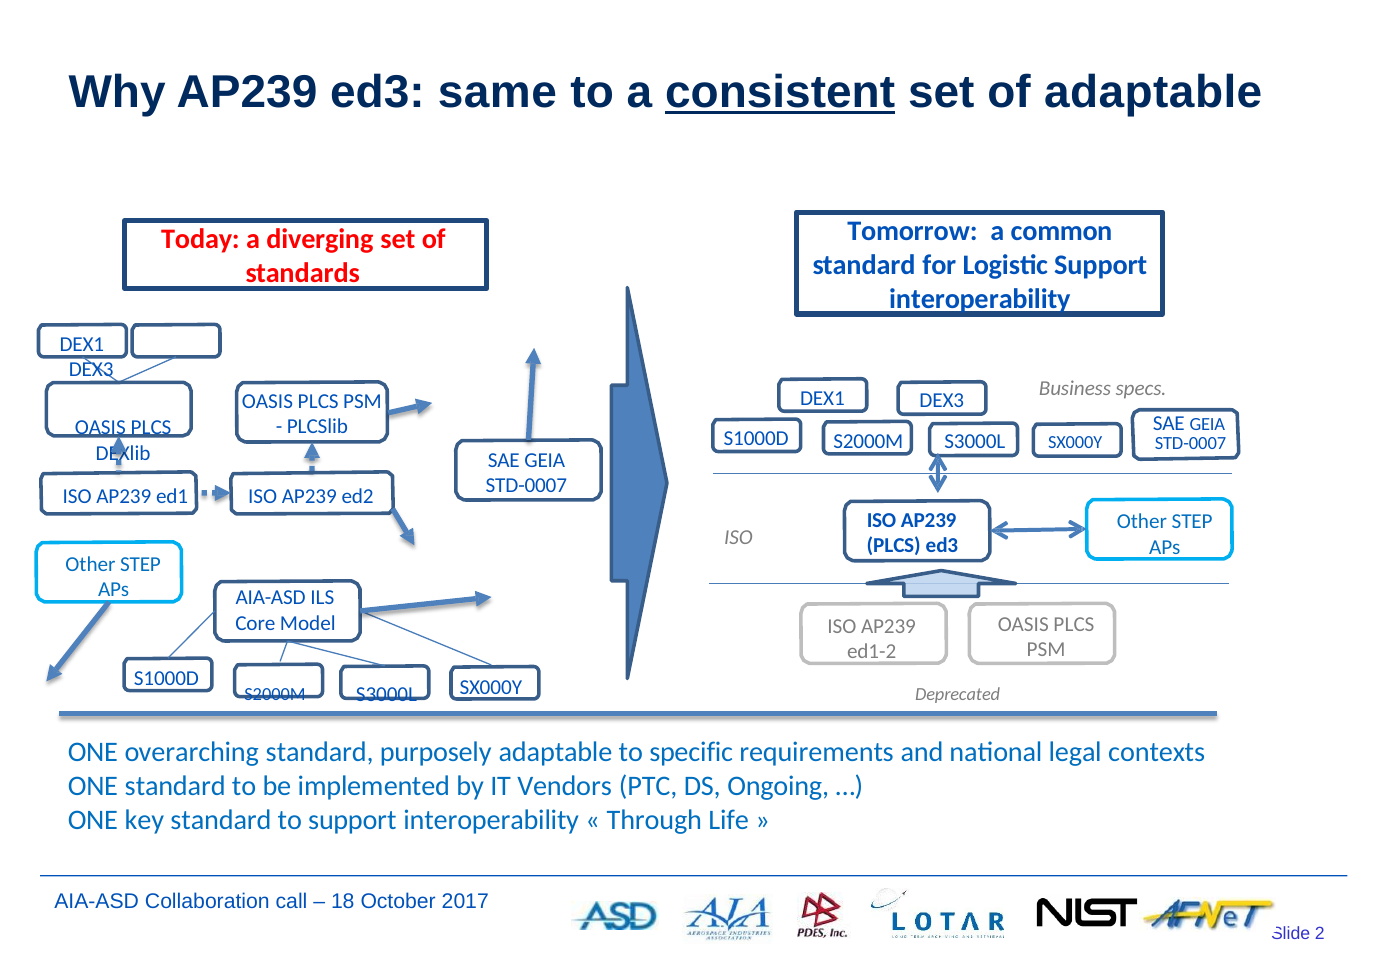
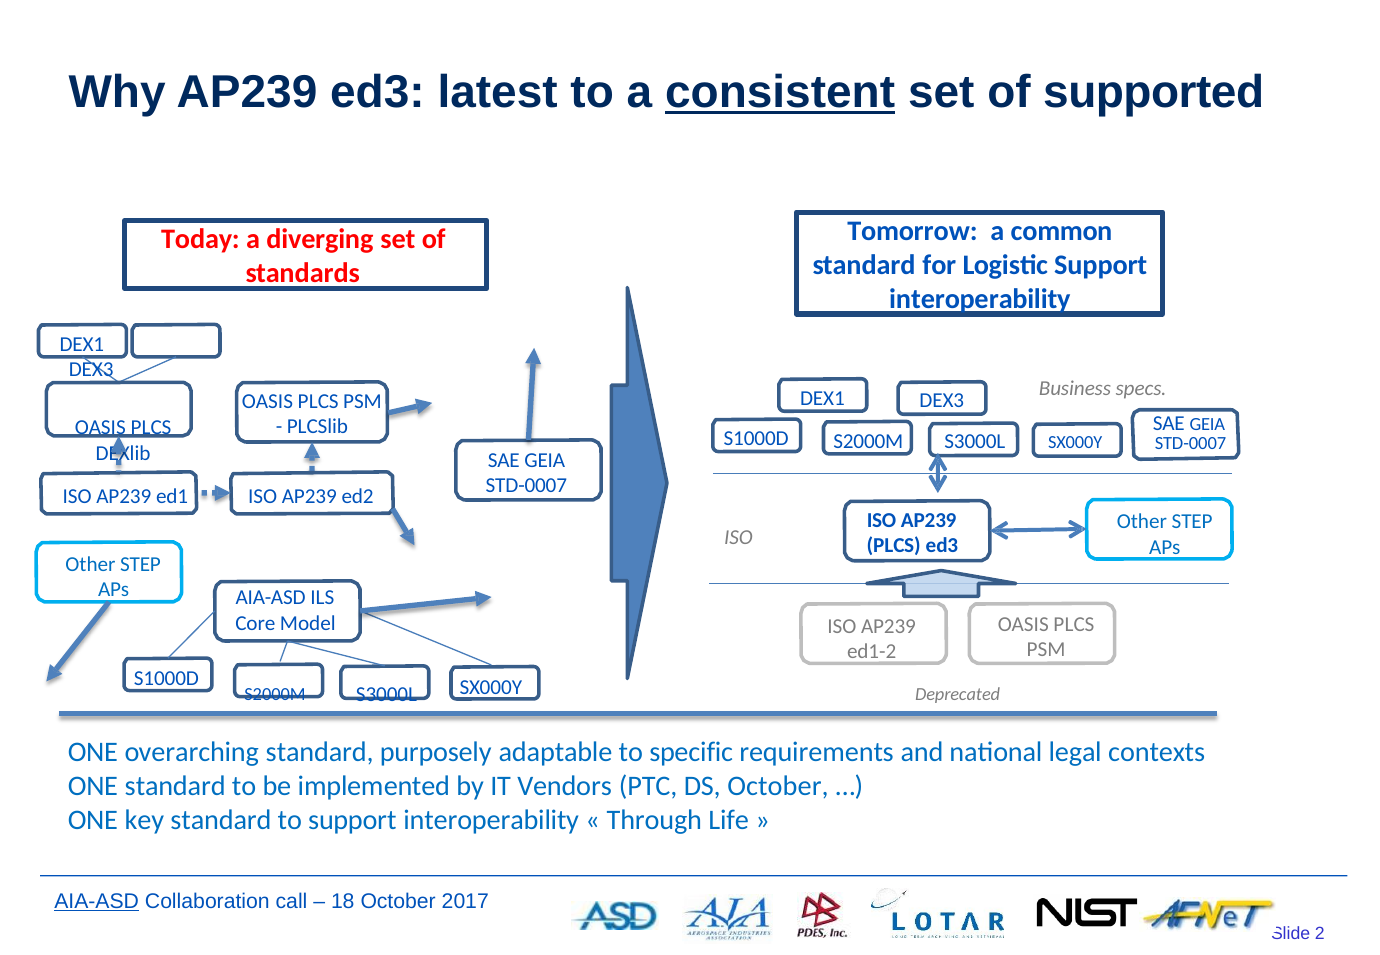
same: same -> latest
of adaptable: adaptable -> supported
DS Ongoing: Ongoing -> October
AIA-ASD at (97, 902) underline: none -> present
